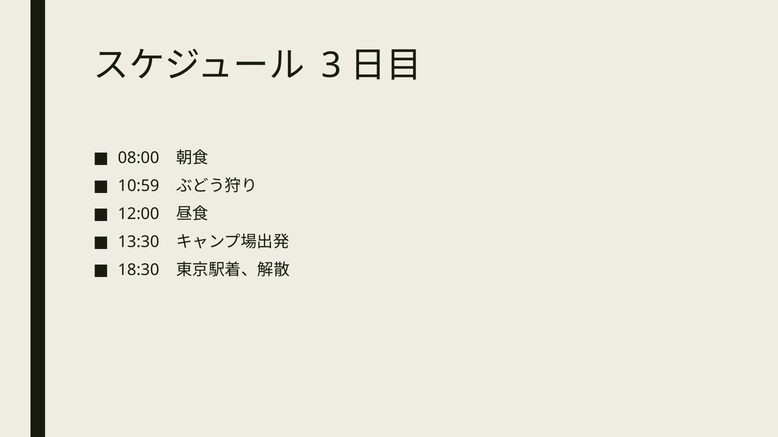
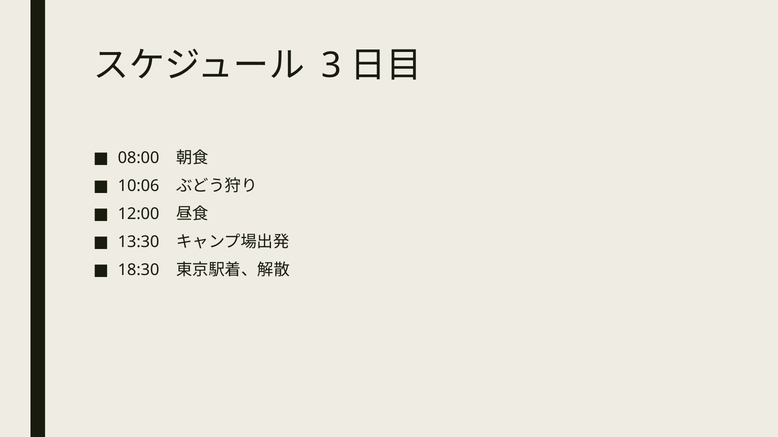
10:59: 10:59 -> 10:06
